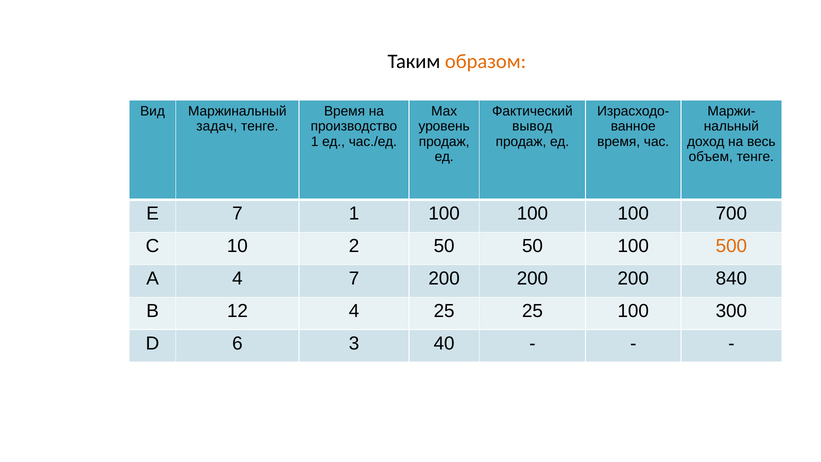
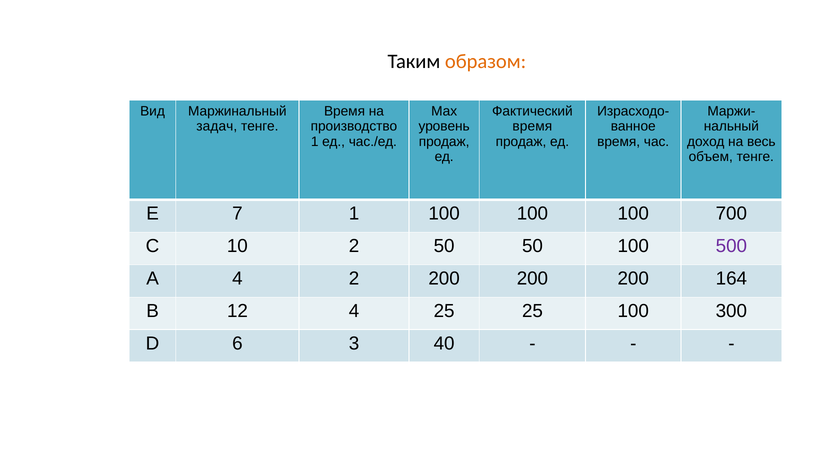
вывод at (532, 126): вывод -> время
500 colour: orange -> purple
4 7: 7 -> 2
840: 840 -> 164
